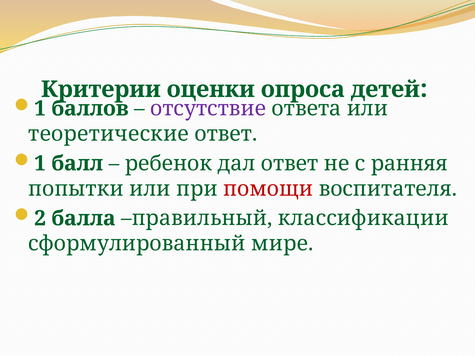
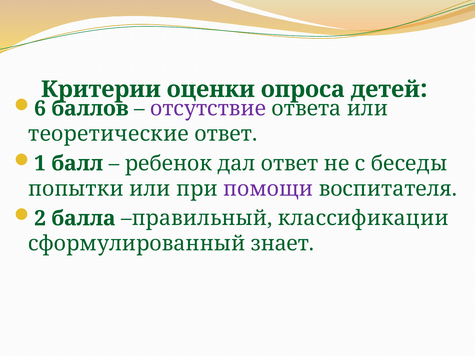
1 at (40, 109): 1 -> 6
ранняя: ранняя -> беседы
помощи colour: red -> purple
мире: мире -> знает
